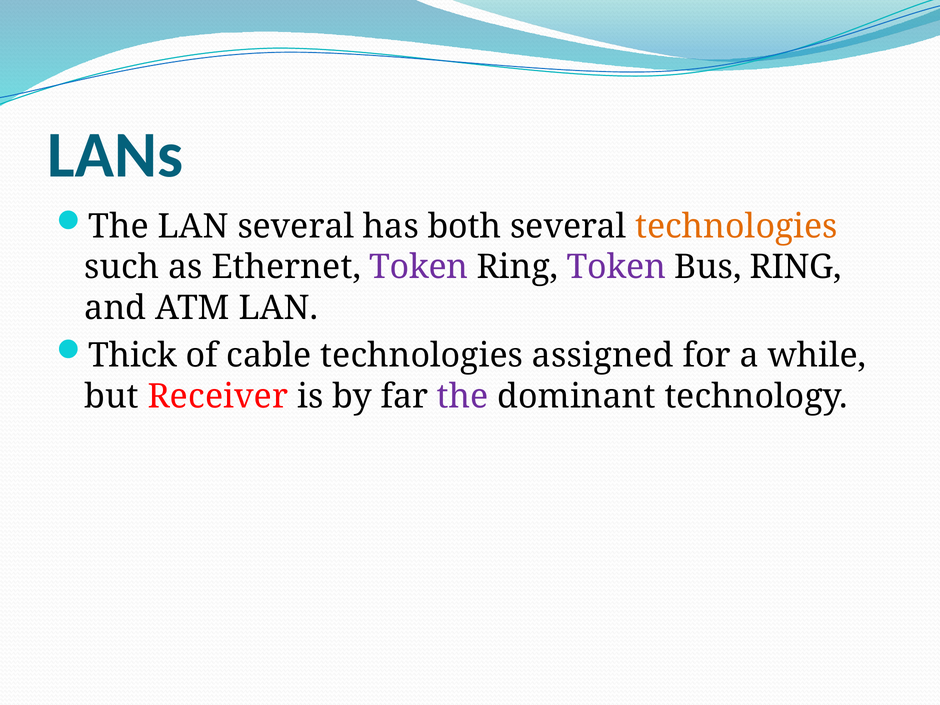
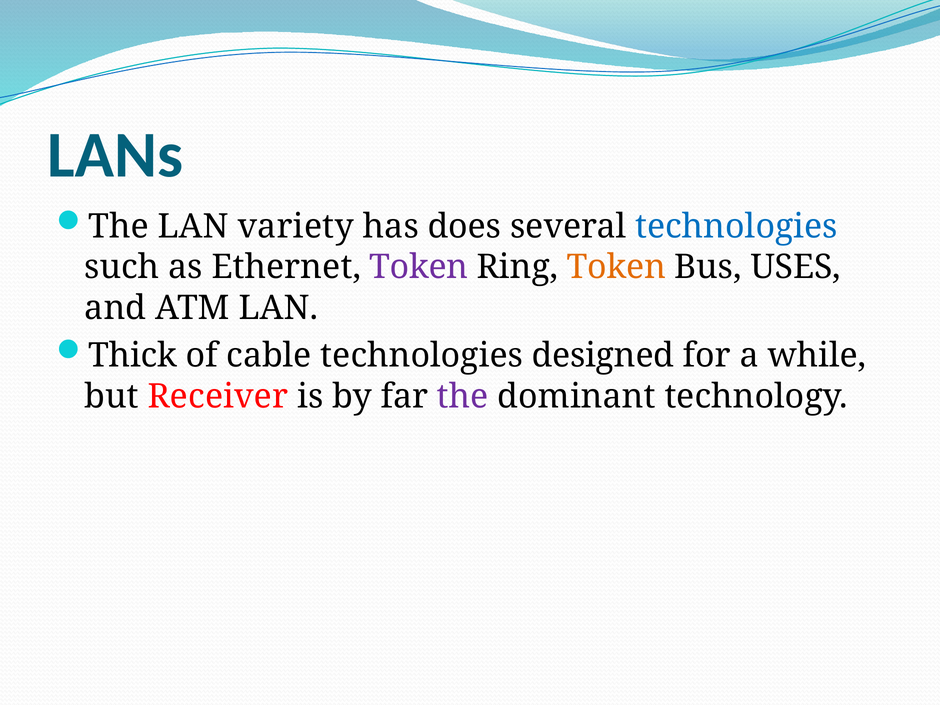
LAN several: several -> variety
both: both -> does
technologies at (736, 226) colour: orange -> blue
Token at (616, 267) colour: purple -> orange
Bus RING: RING -> USES
assigned: assigned -> designed
